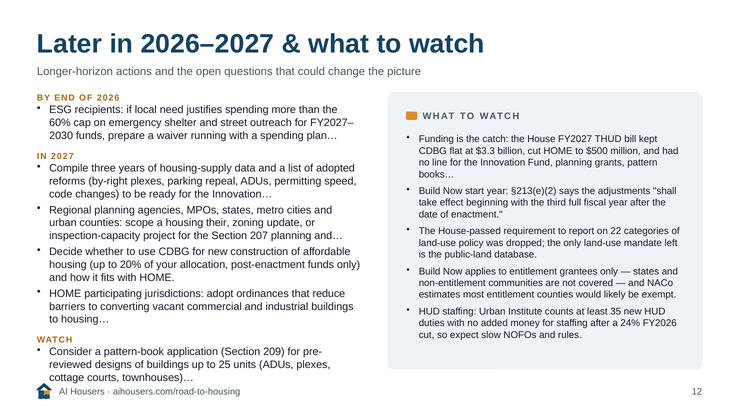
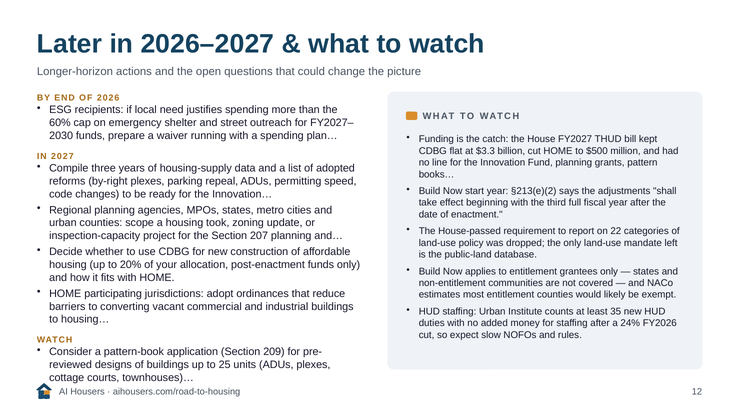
their: their -> took
